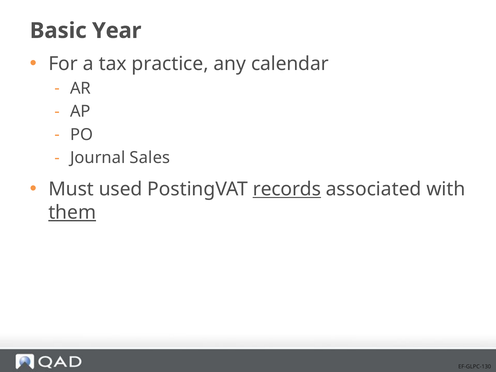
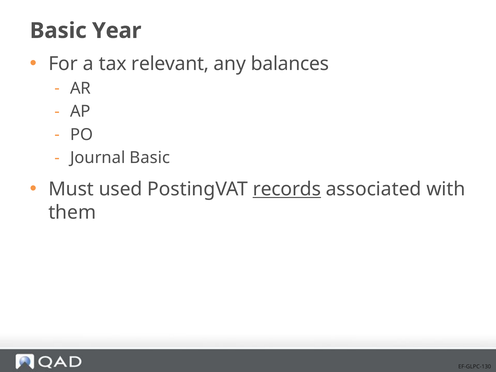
practice: practice -> relevant
calendar: calendar -> balances
Journal Sales: Sales -> Basic
them underline: present -> none
